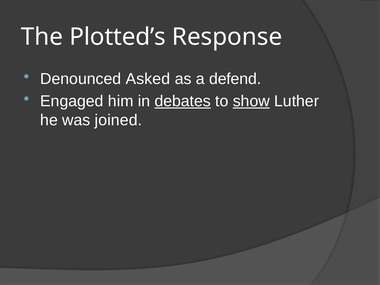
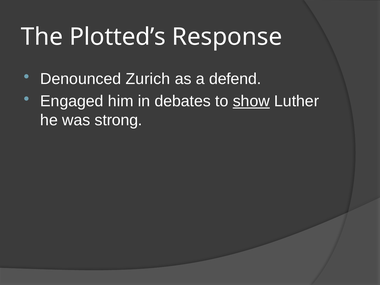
Asked: Asked -> Zurich
debates underline: present -> none
joined: joined -> strong
